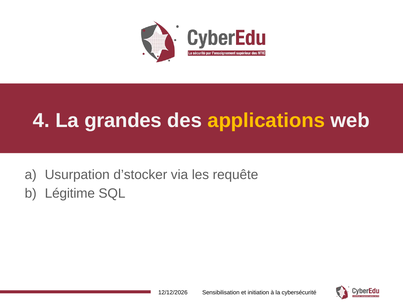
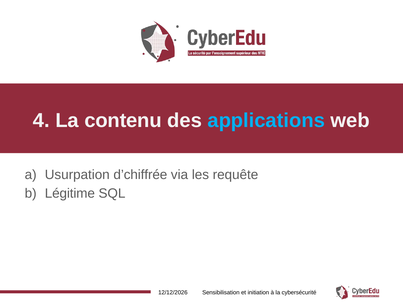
grandes: grandes -> contenu
applications colour: yellow -> light blue
d’stocker: d’stocker -> d’chiffrée
